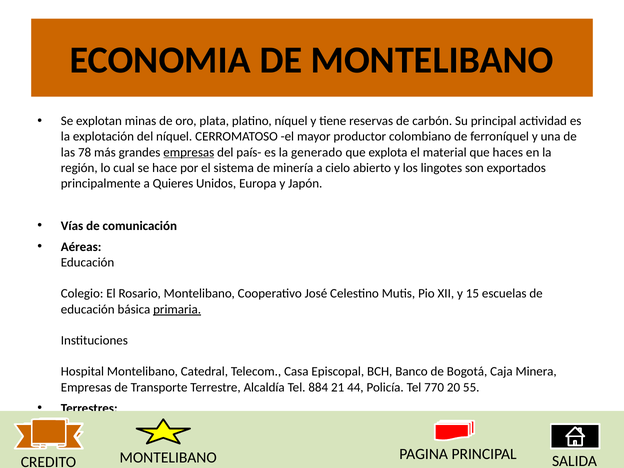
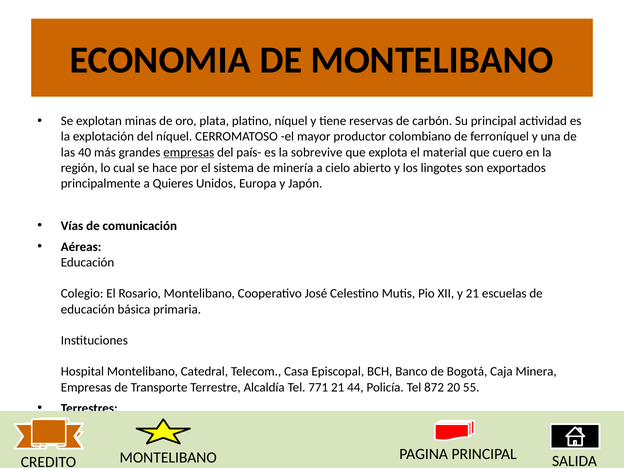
78: 78 -> 40
generado: generado -> sobrevive
haces: haces -> cuero
y 15: 15 -> 21
primaria underline: present -> none
884: 884 -> 771
770: 770 -> 872
